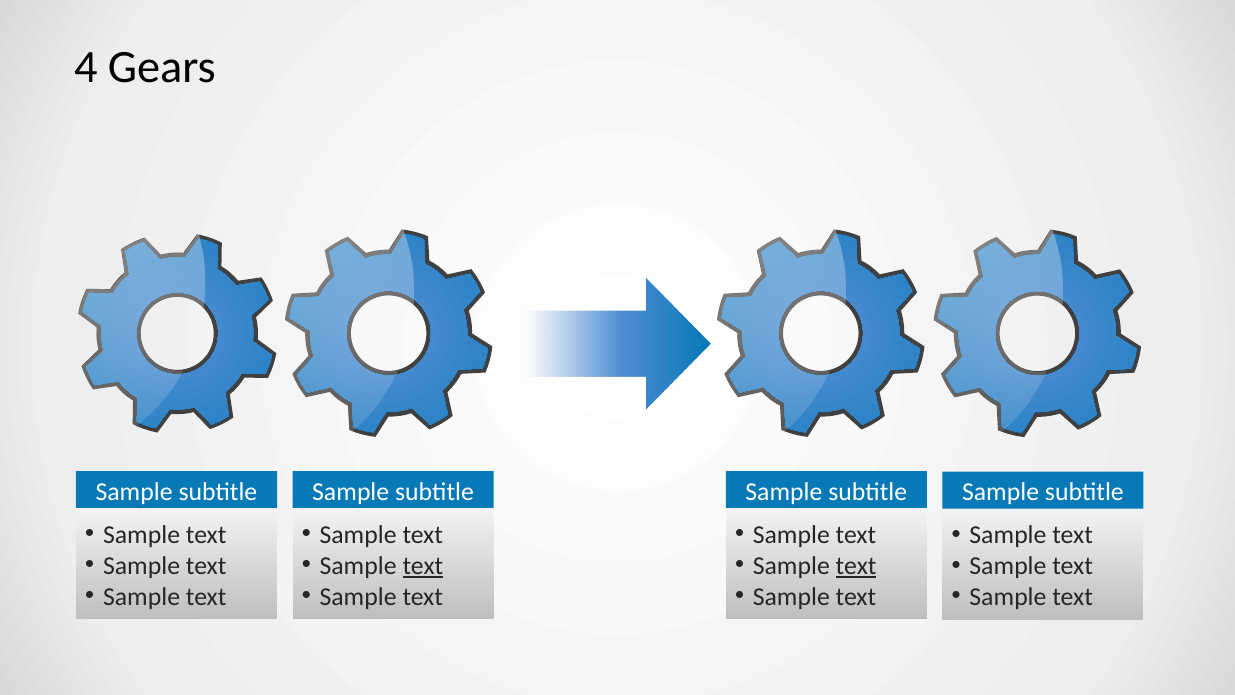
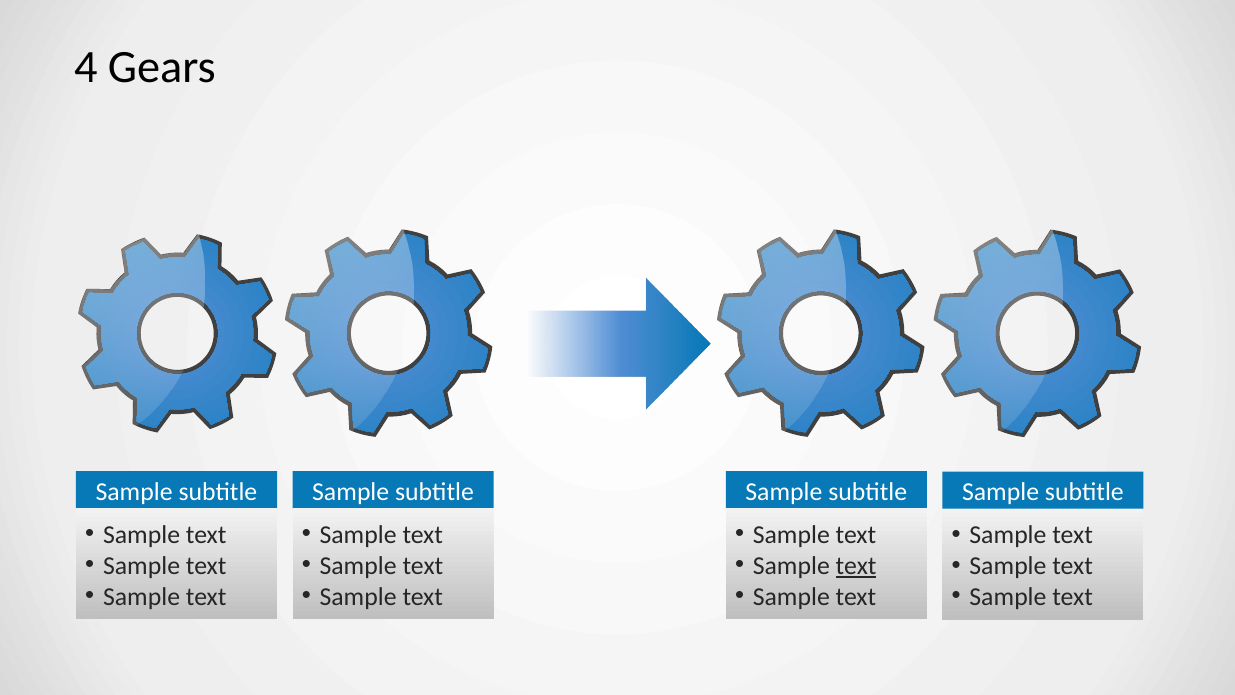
text at (423, 566) underline: present -> none
